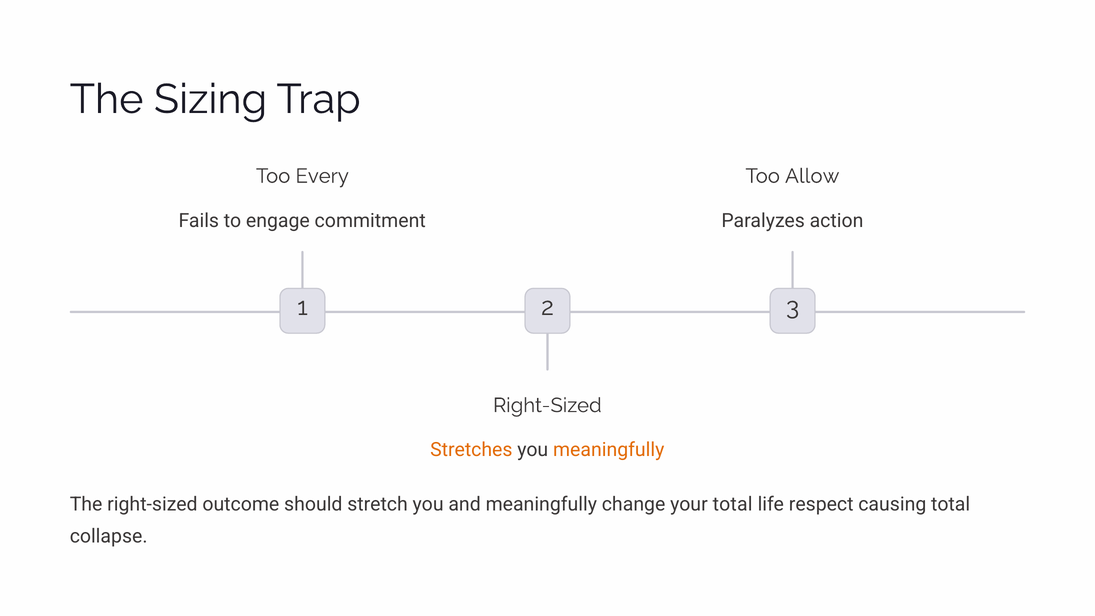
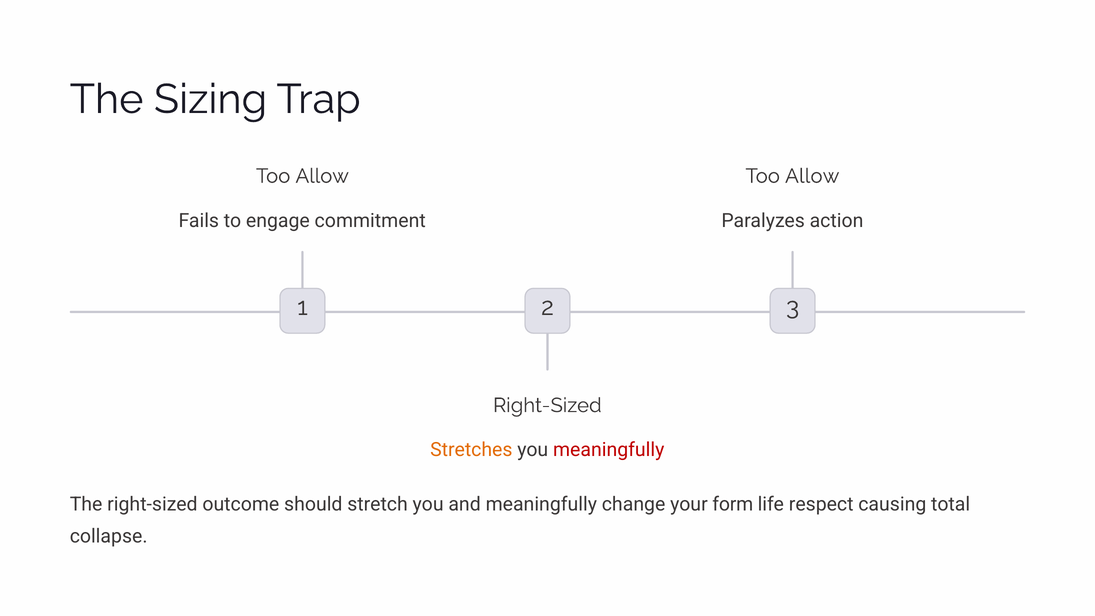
Every at (322, 176): Every -> Allow
meaningfully at (609, 450) colour: orange -> red
your total: total -> form
